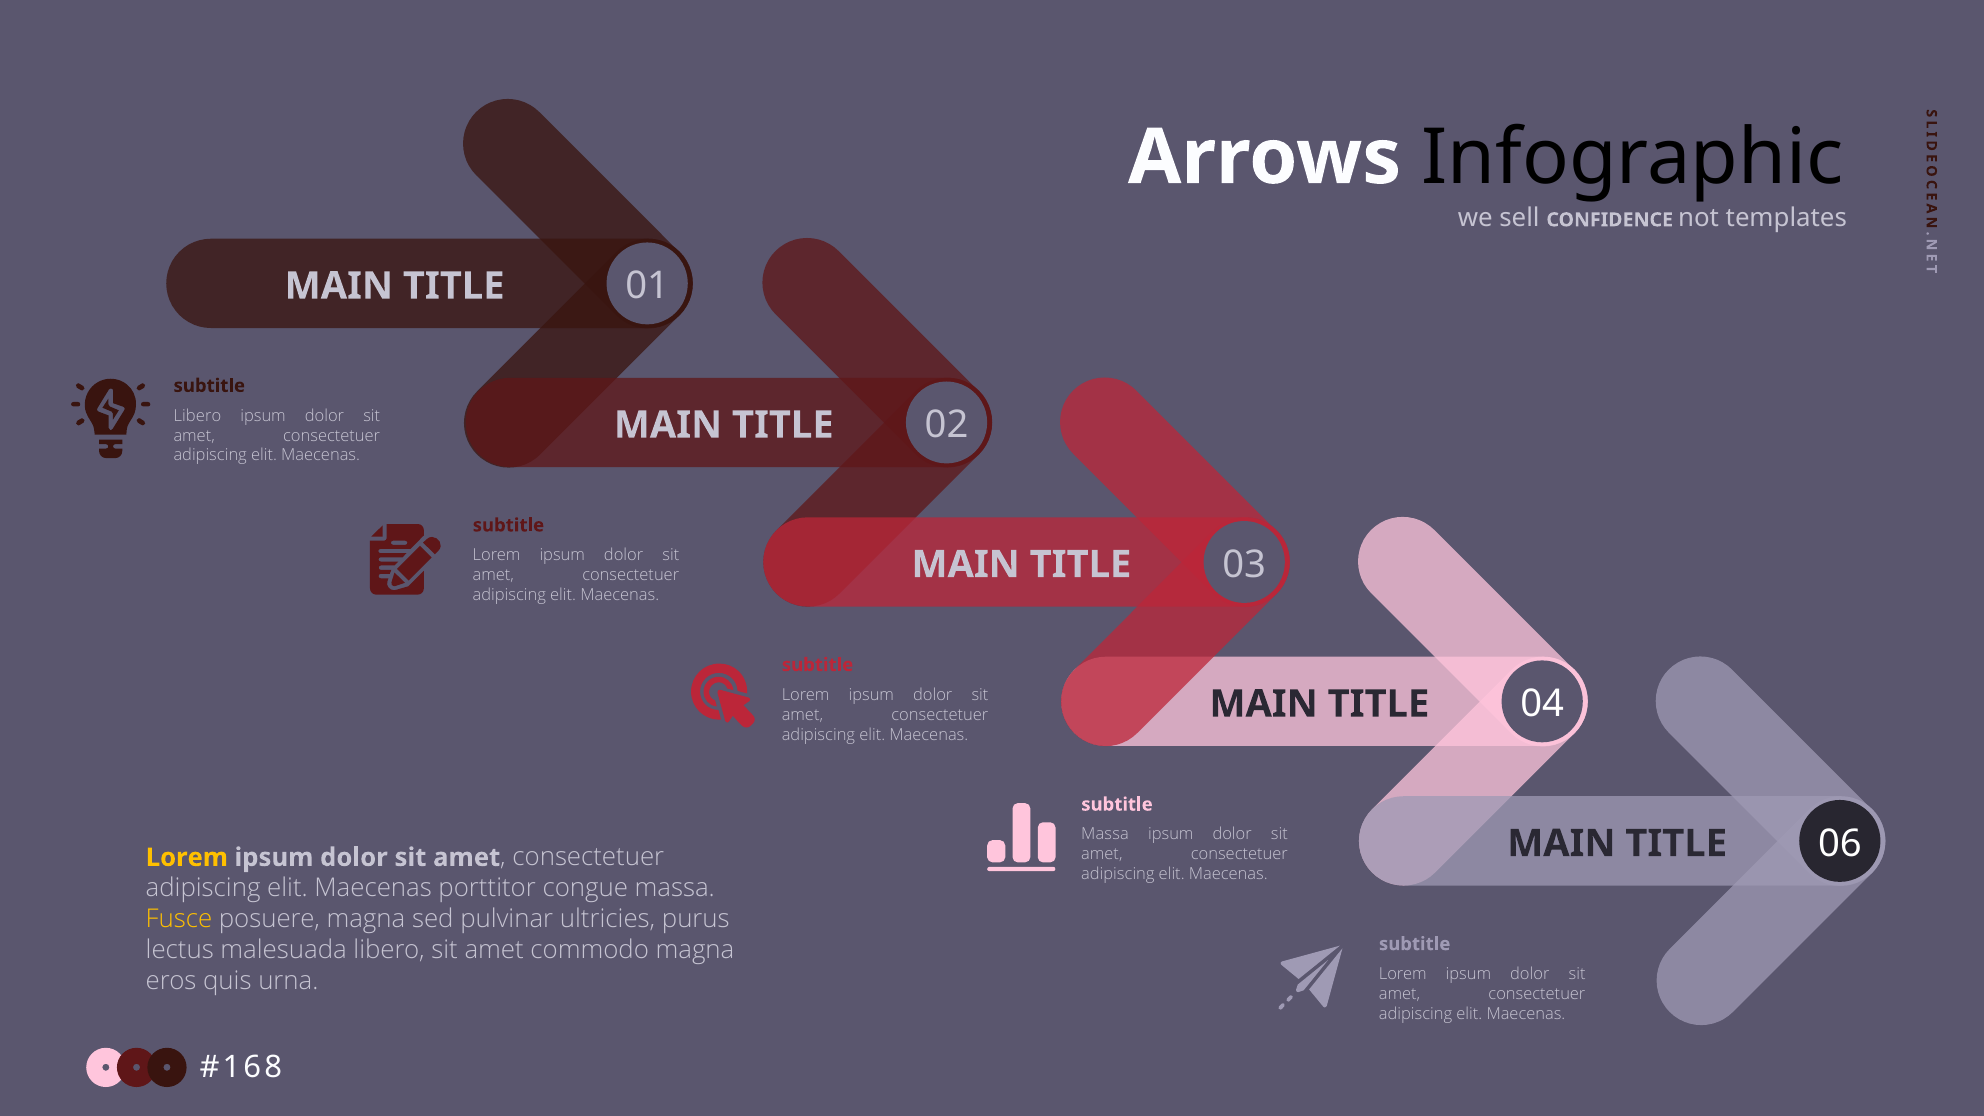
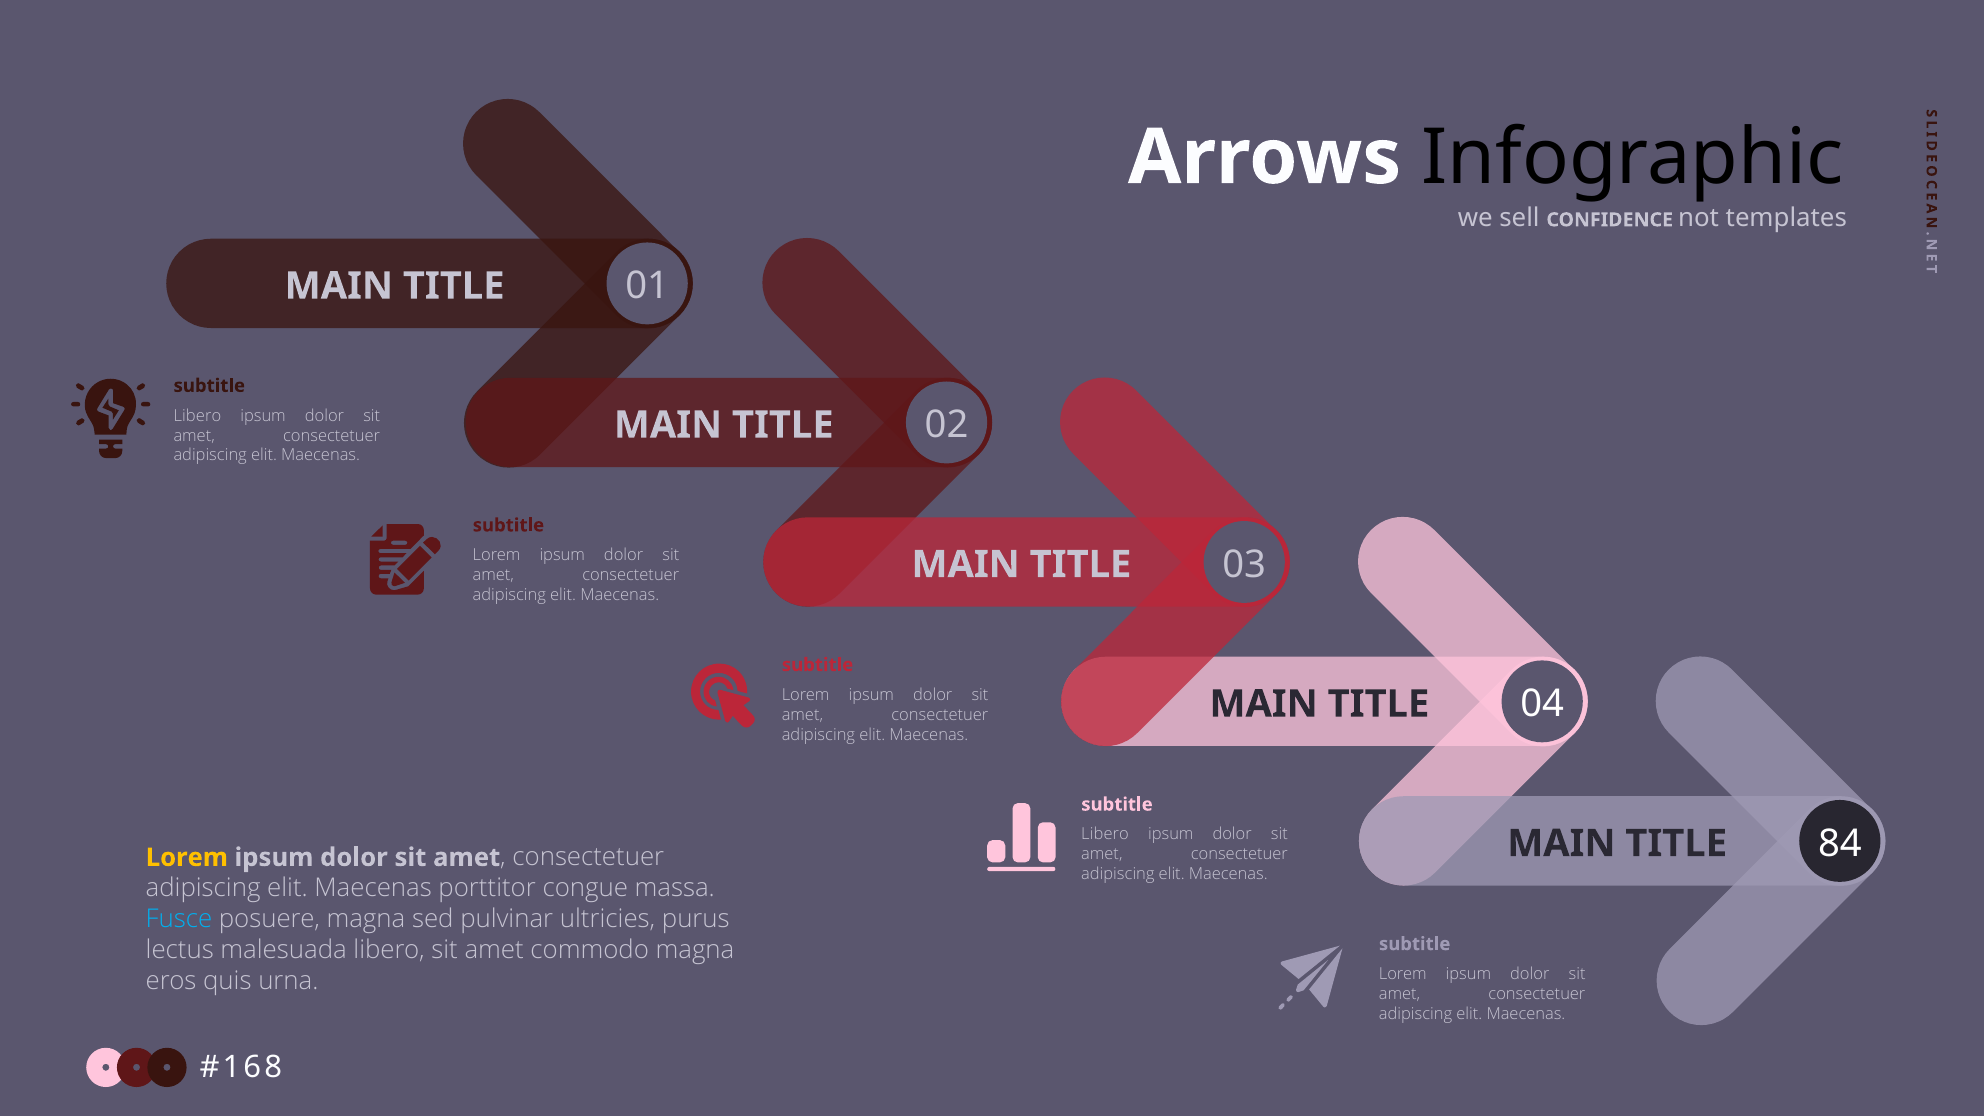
Massa at (1105, 835): Massa -> Libero
06: 06 -> 84
Fusce colour: yellow -> light blue
